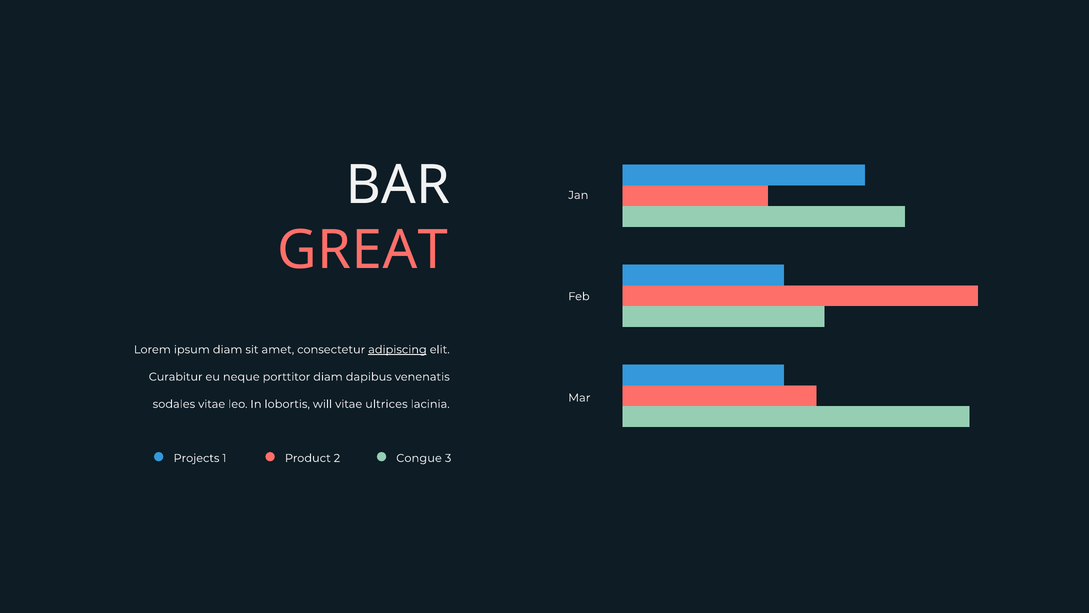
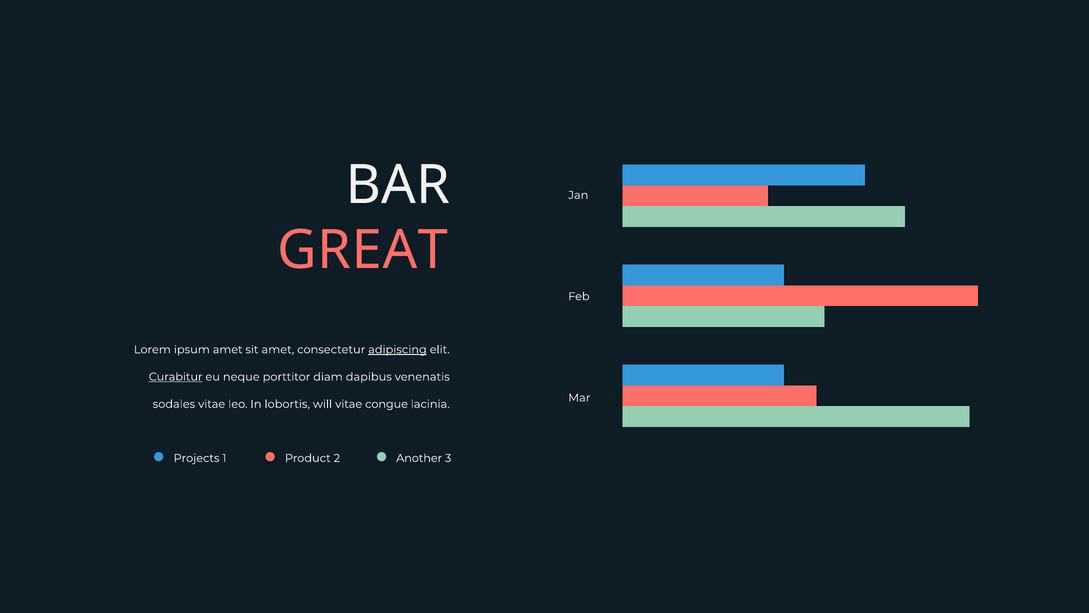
ipsum diam: diam -> amet
Curabitur underline: none -> present
ultrices: ultrices -> congue
Congue: Congue -> Another
